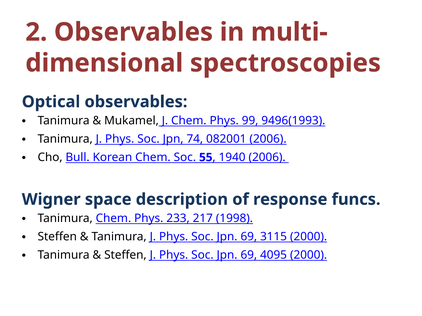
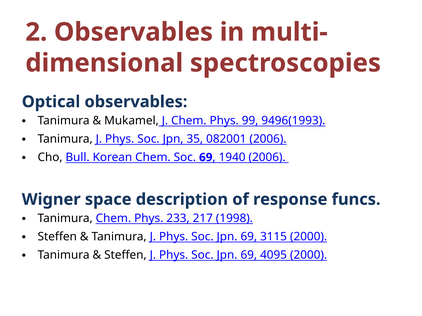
74: 74 -> 35
Soc 55: 55 -> 69
